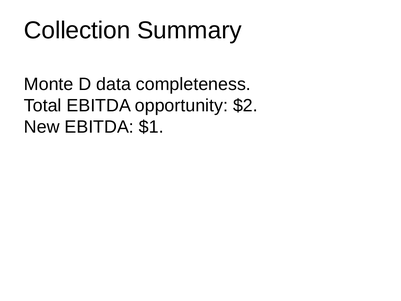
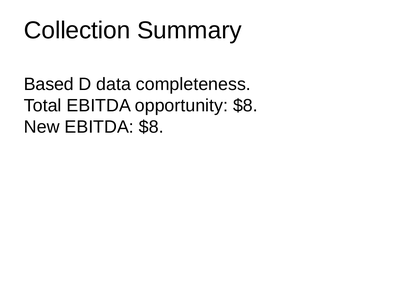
Monte: Monte -> Based
opportunity $2: $2 -> $8
EBITDA $1: $1 -> $8
